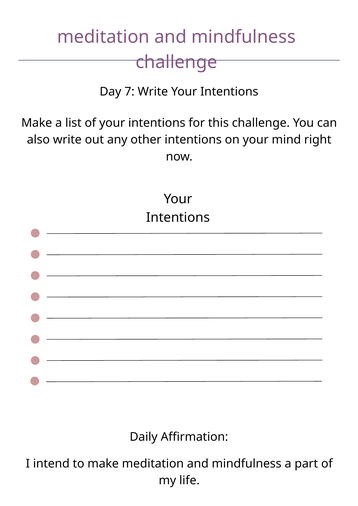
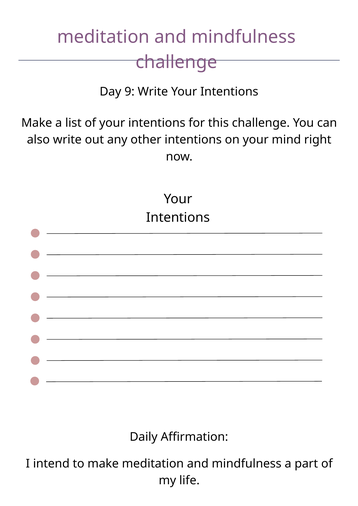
7: 7 -> 9
